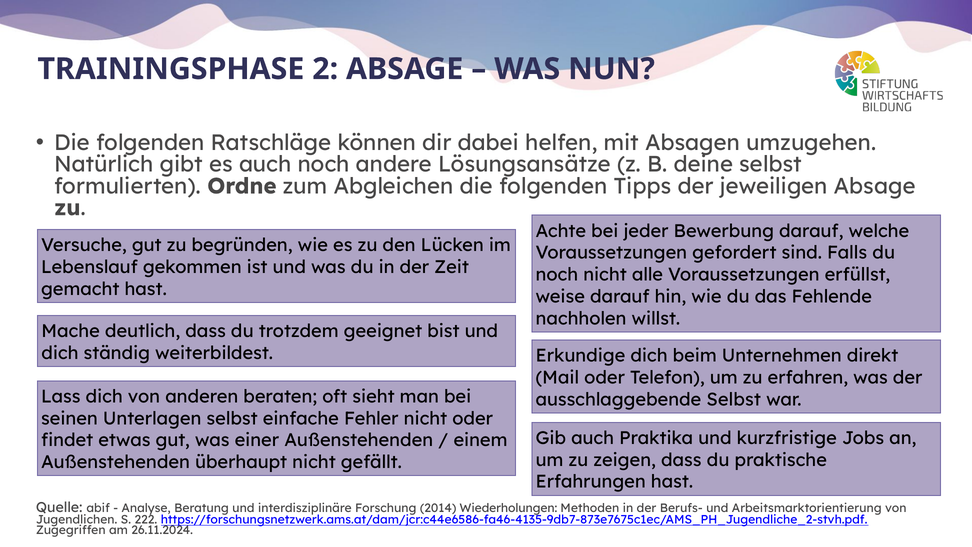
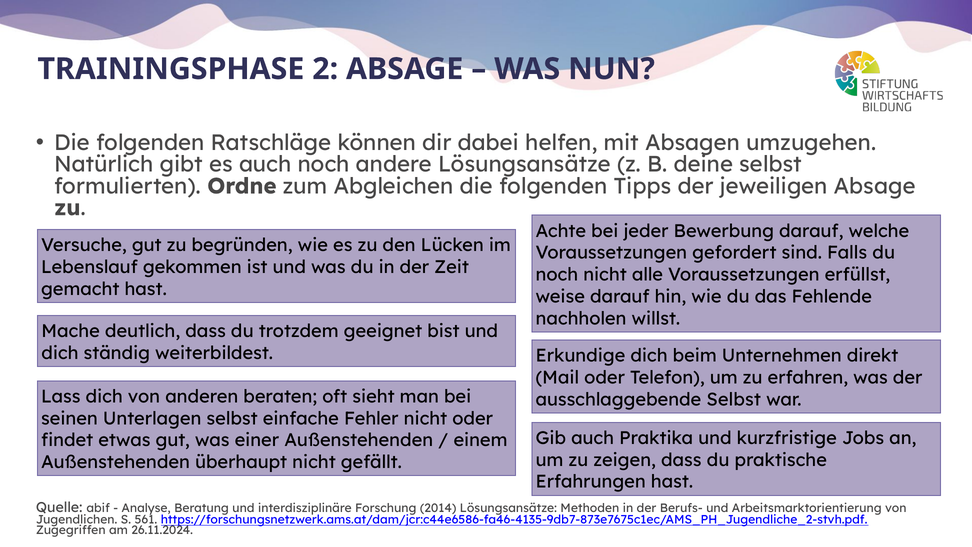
2014 Wiederholungen: Wiederholungen -> Lösungsansätze
222: 222 -> 561
